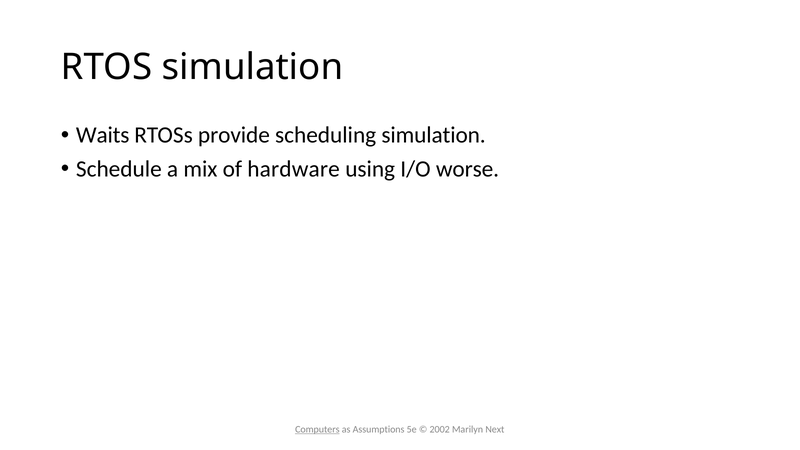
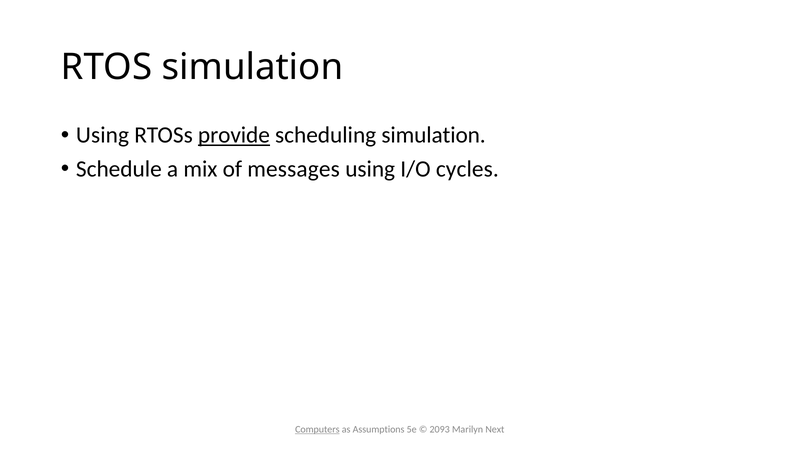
Waits at (103, 135): Waits -> Using
provide underline: none -> present
hardware: hardware -> messages
worse: worse -> cycles
2002: 2002 -> 2093
